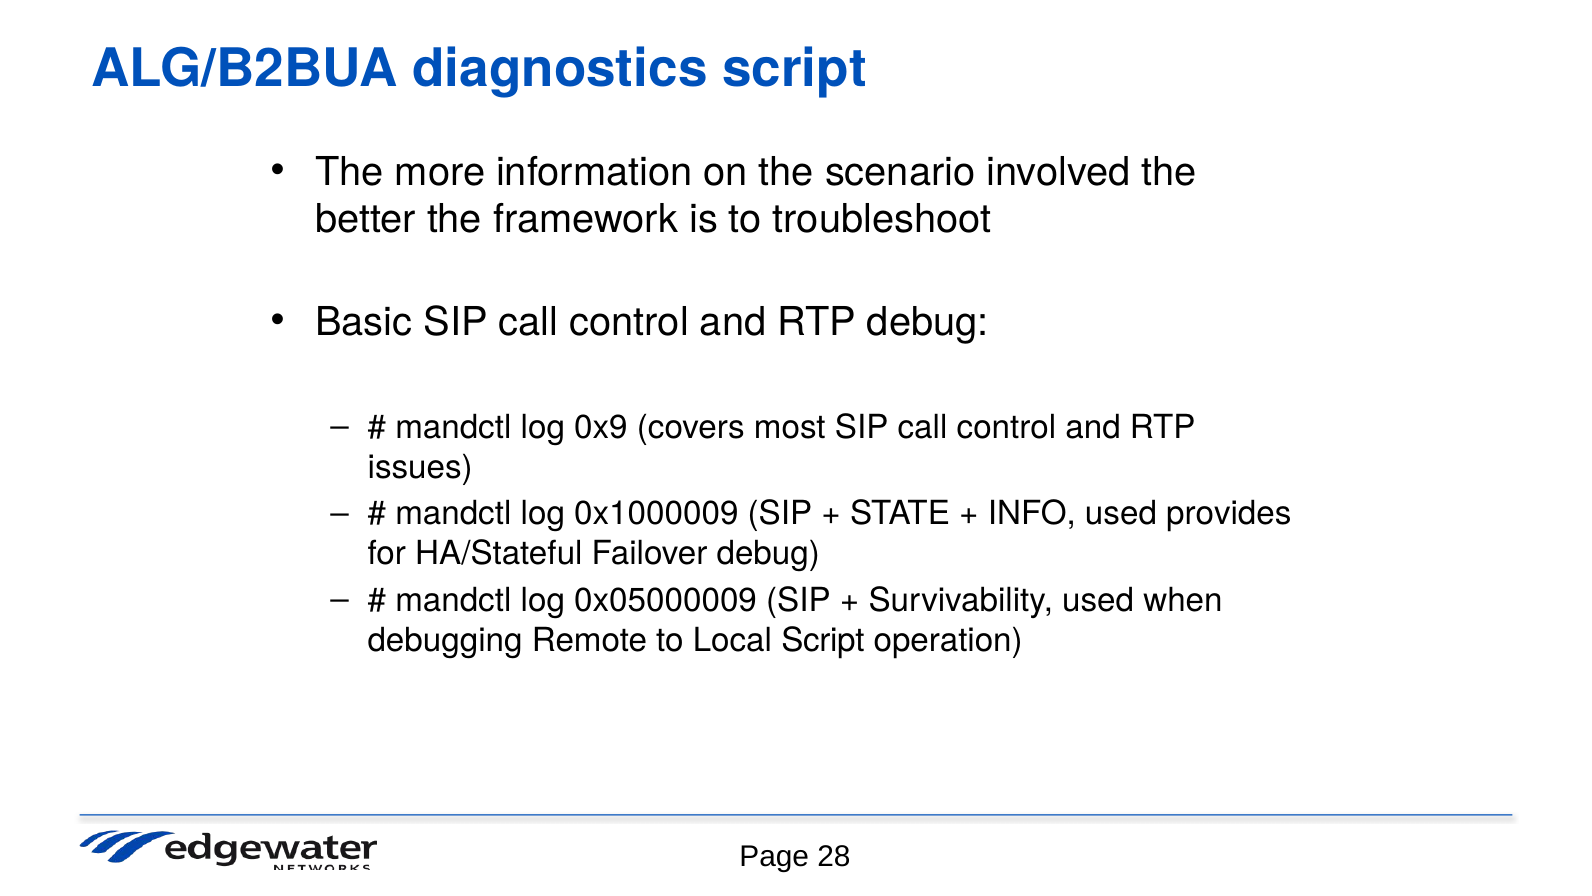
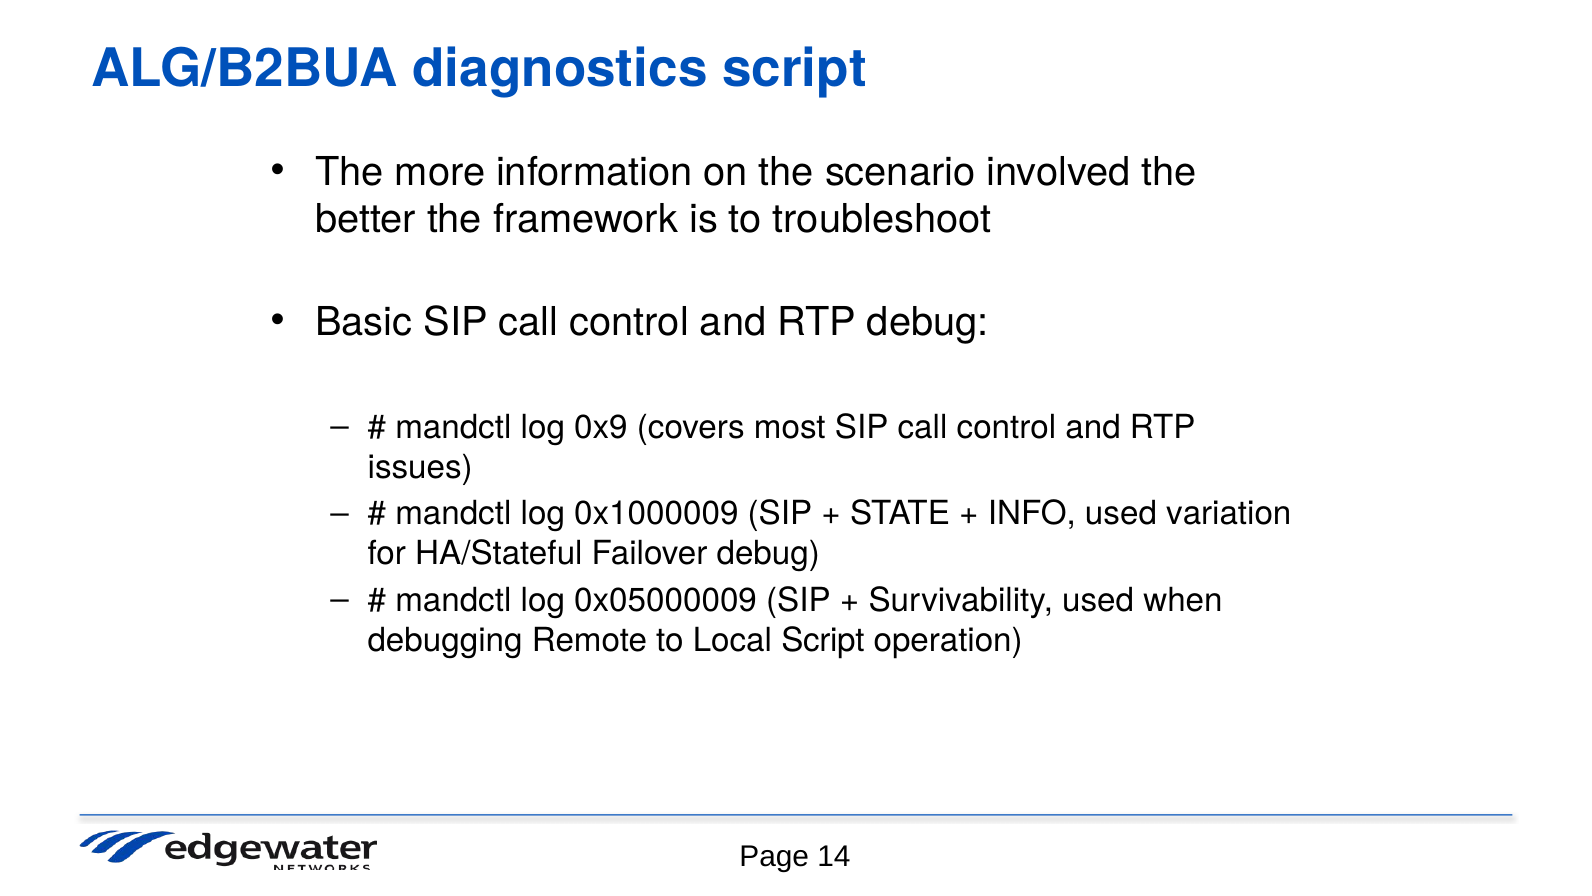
provides: provides -> variation
28: 28 -> 14
